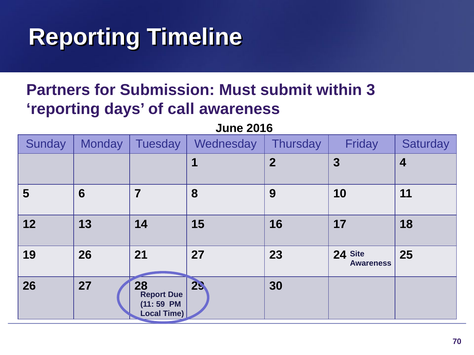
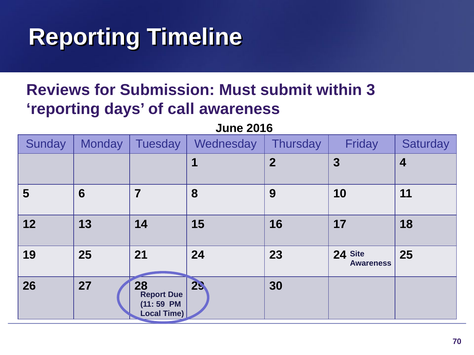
Partners: Partners -> Reviews
19 26: 26 -> 25
21 27: 27 -> 24
